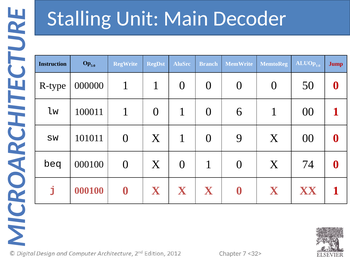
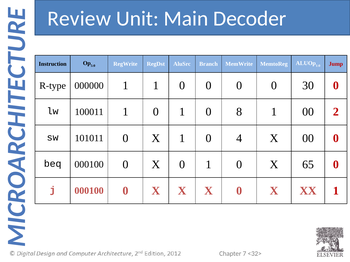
Stalling: Stalling -> Review
50: 50 -> 30
6: 6 -> 8
00 1: 1 -> 2
9: 9 -> 4
74: 74 -> 65
